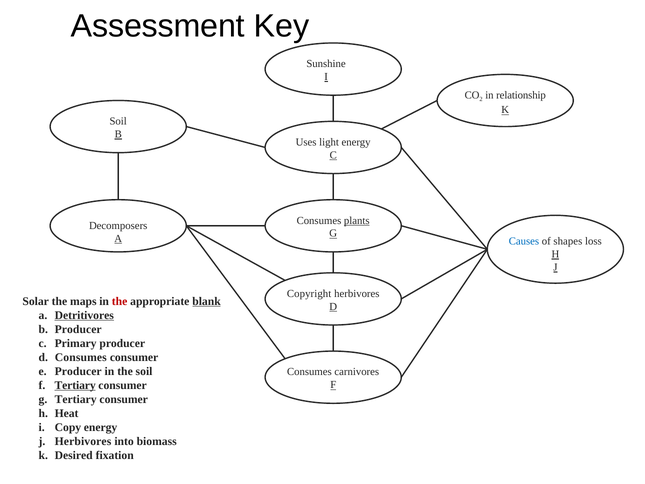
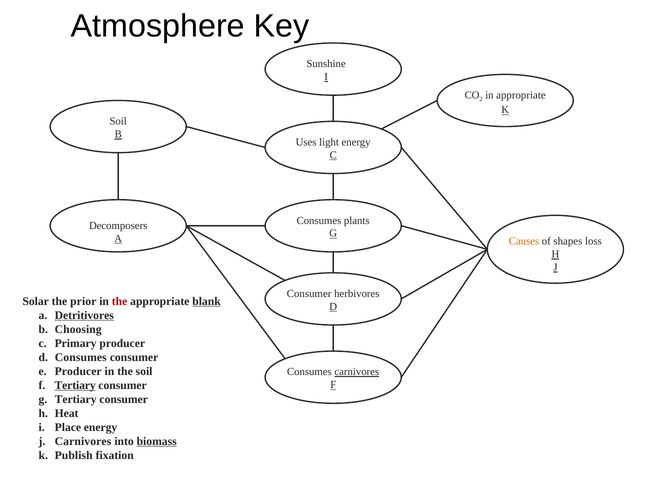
Assessment: Assessment -> Atmosphere
in relationship: relationship -> appropriate
plants underline: present -> none
Causes colour: blue -> orange
Copyright at (309, 293): Copyright -> Consumer
maps: maps -> prior
b Producer: Producer -> Choosing
carnivores at (357, 372) underline: none -> present
Copy: Copy -> Place
j Herbivores: Herbivores -> Carnivores
biomass underline: none -> present
Desired: Desired -> Publish
